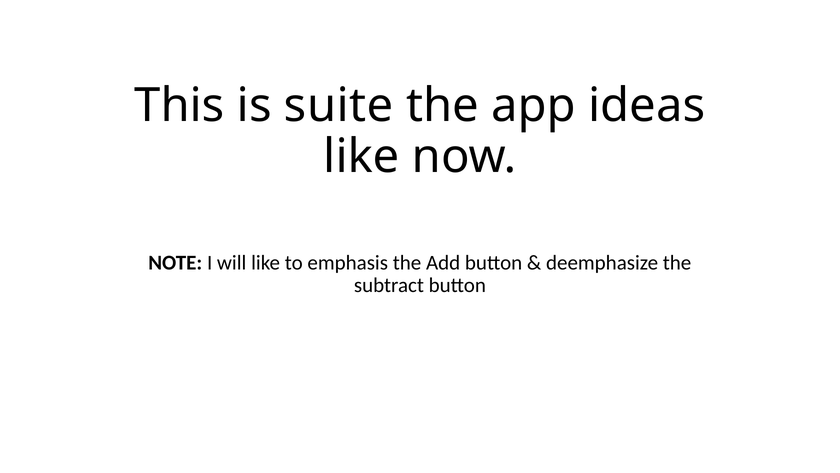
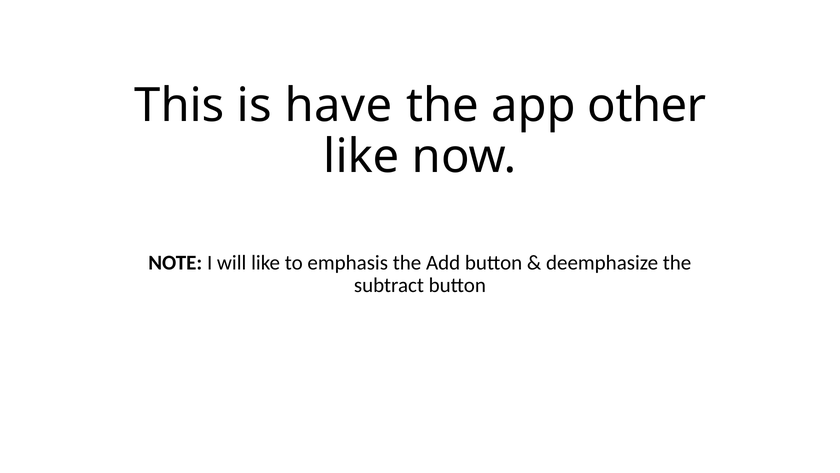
suite: suite -> have
ideas: ideas -> other
